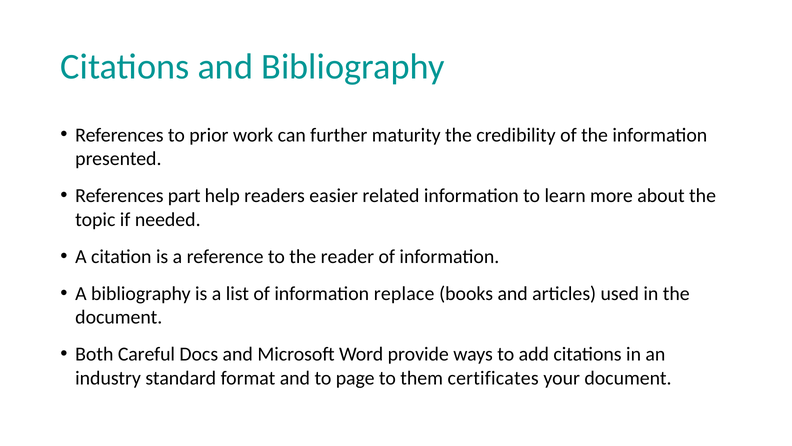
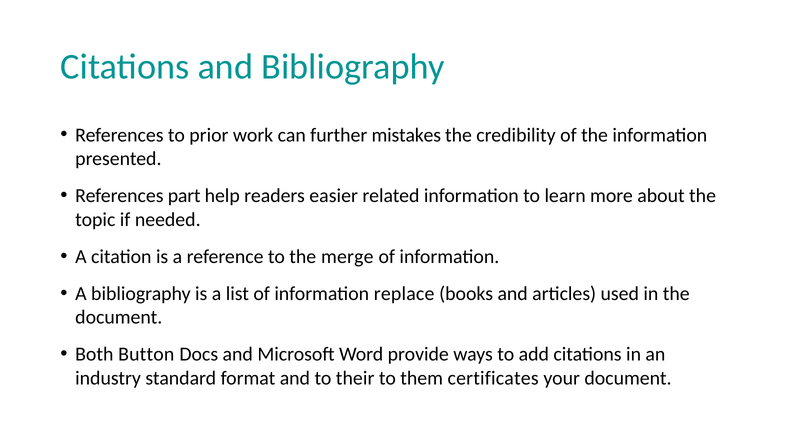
maturity: maturity -> mistakes
reader: reader -> merge
Careful: Careful -> Button
page: page -> their
